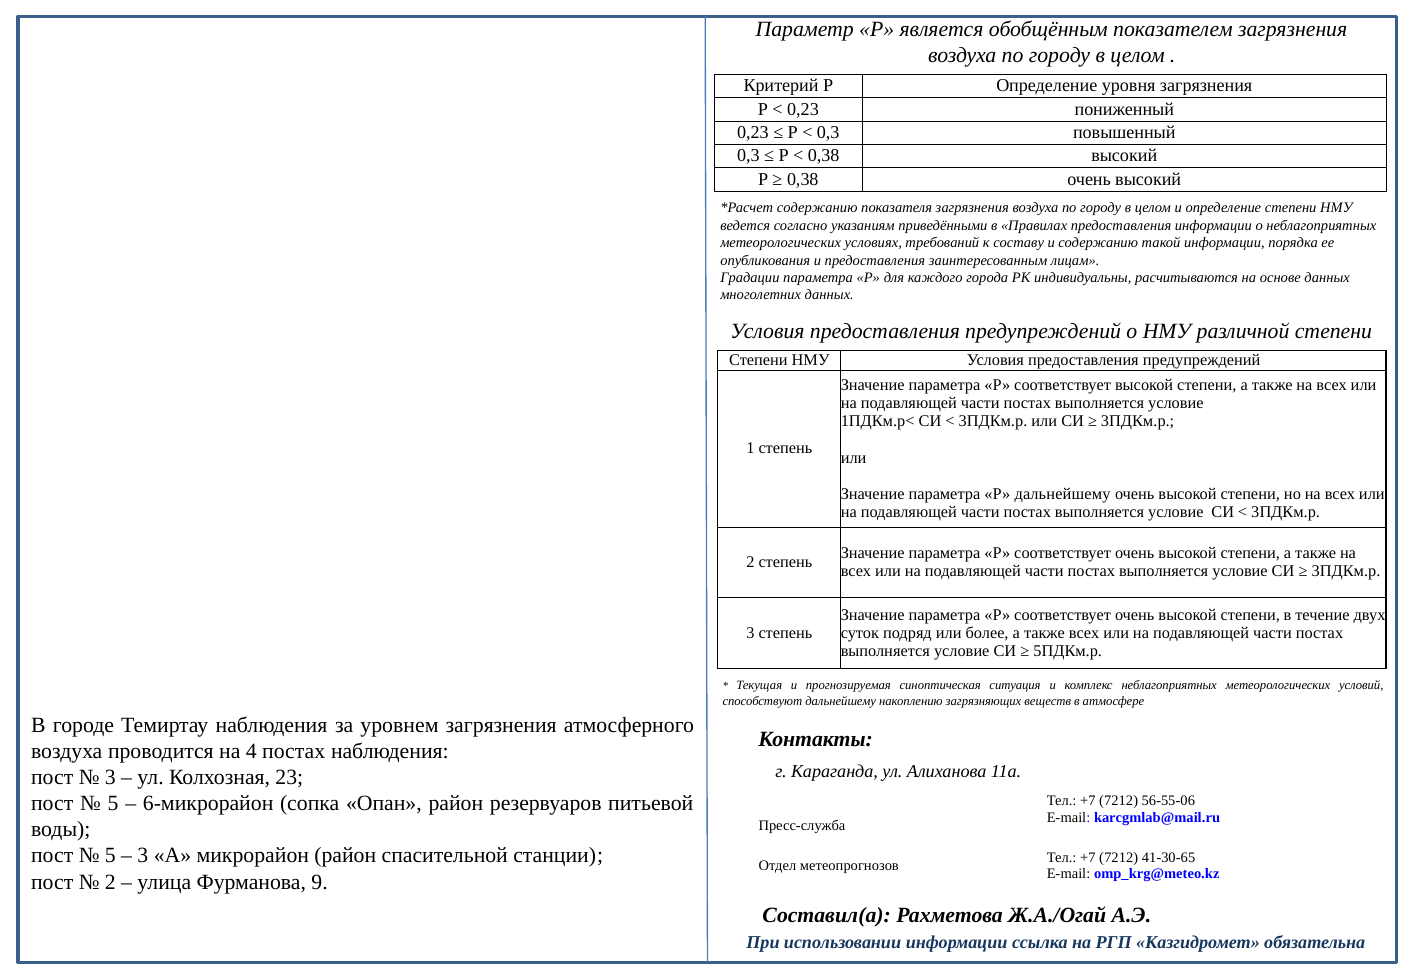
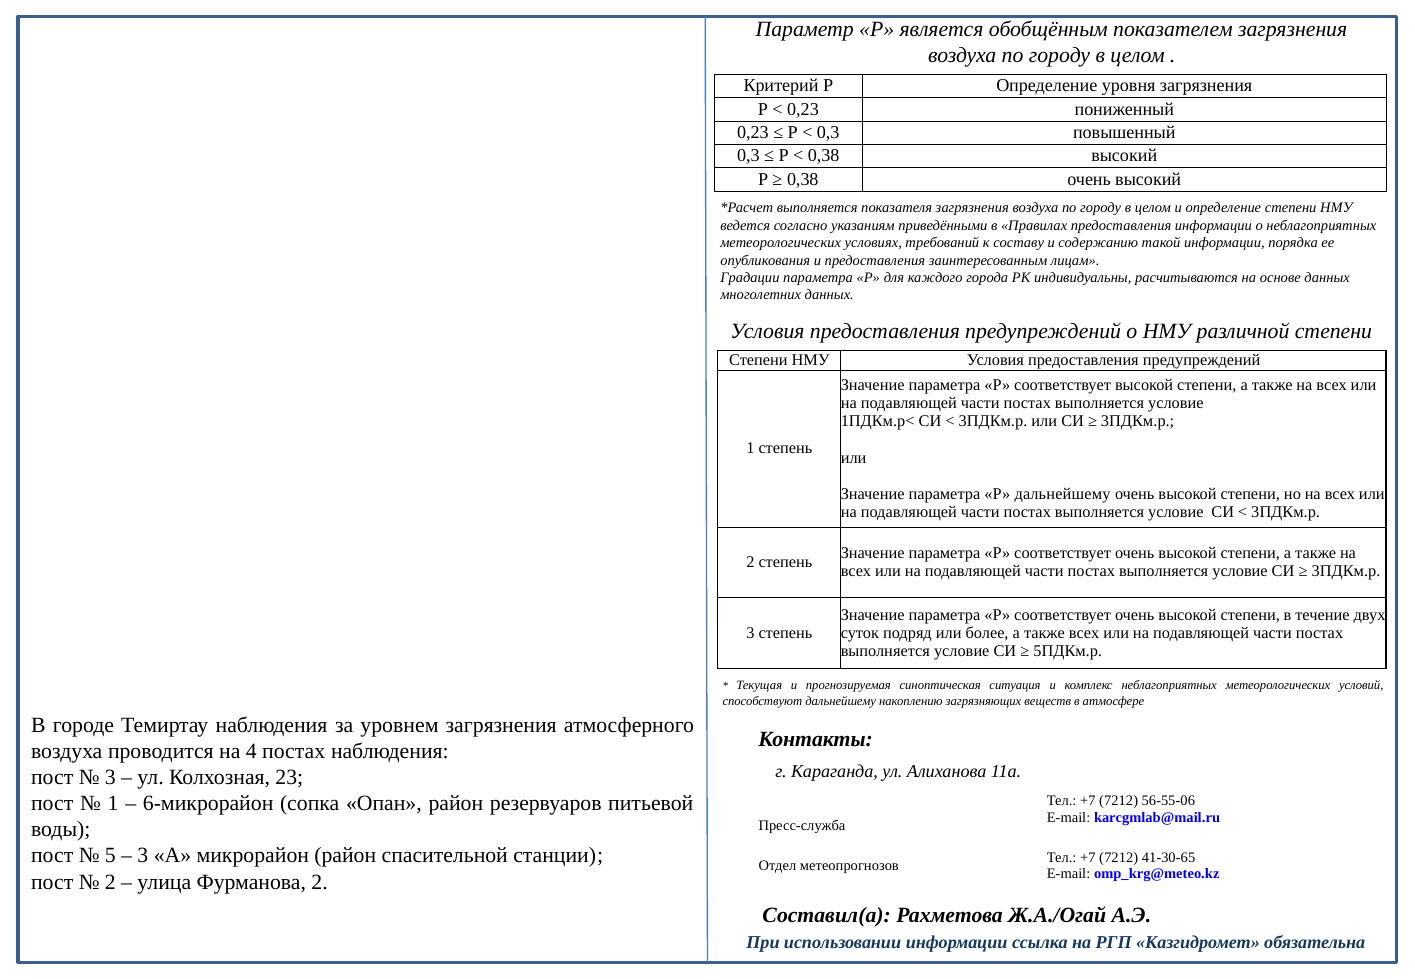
содержанию at (817, 208): содержанию -> выполняется
5 at (113, 804): 5 -> 1
Фурманова 9: 9 -> 2
